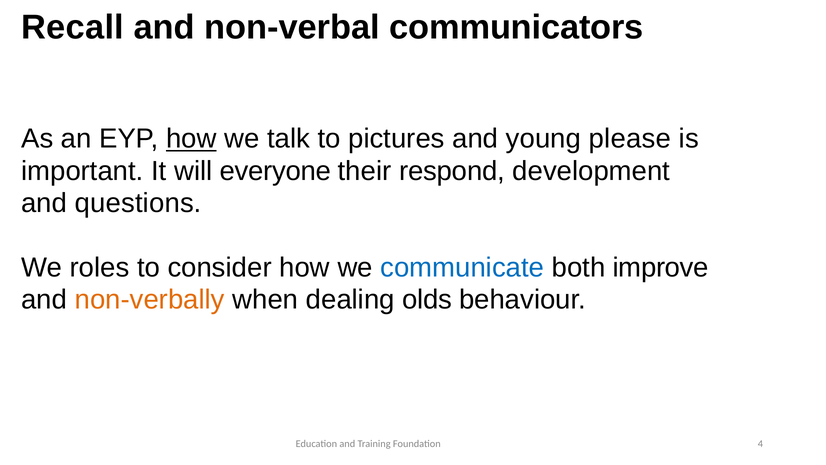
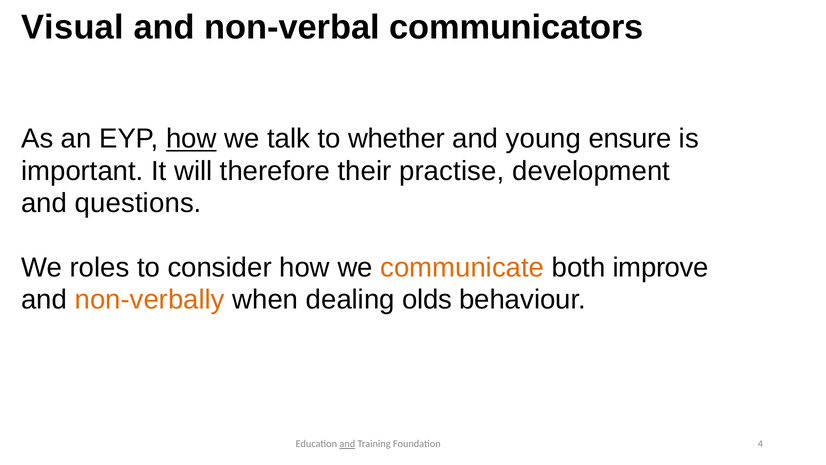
Recall: Recall -> Visual
pictures: pictures -> whether
please: please -> ensure
everyone: everyone -> therefore
respond: respond -> practise
communicate colour: blue -> orange
and at (347, 444) underline: none -> present
